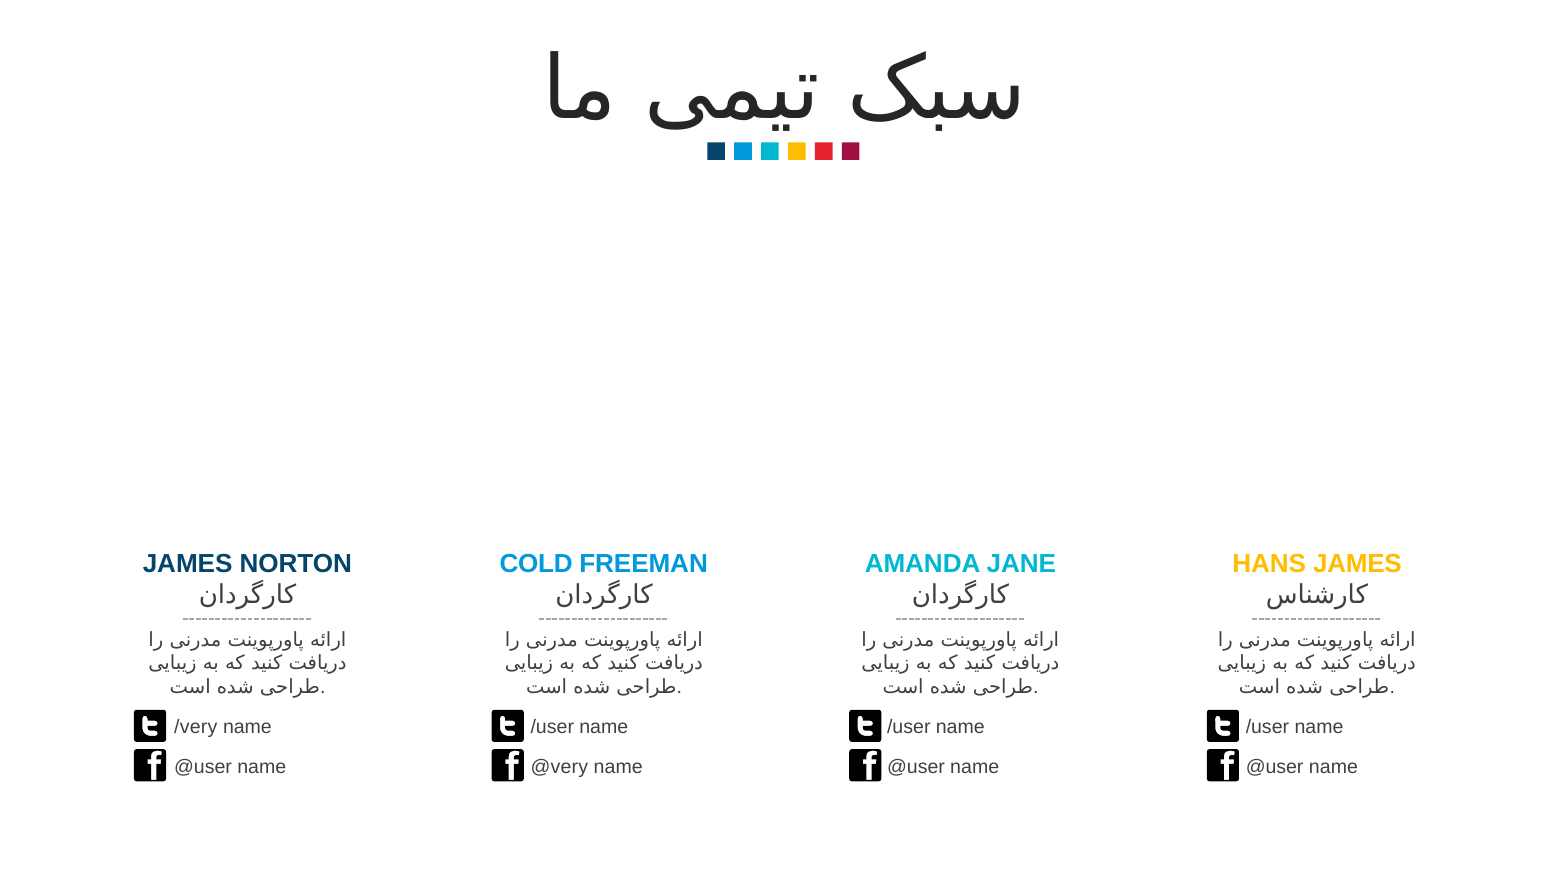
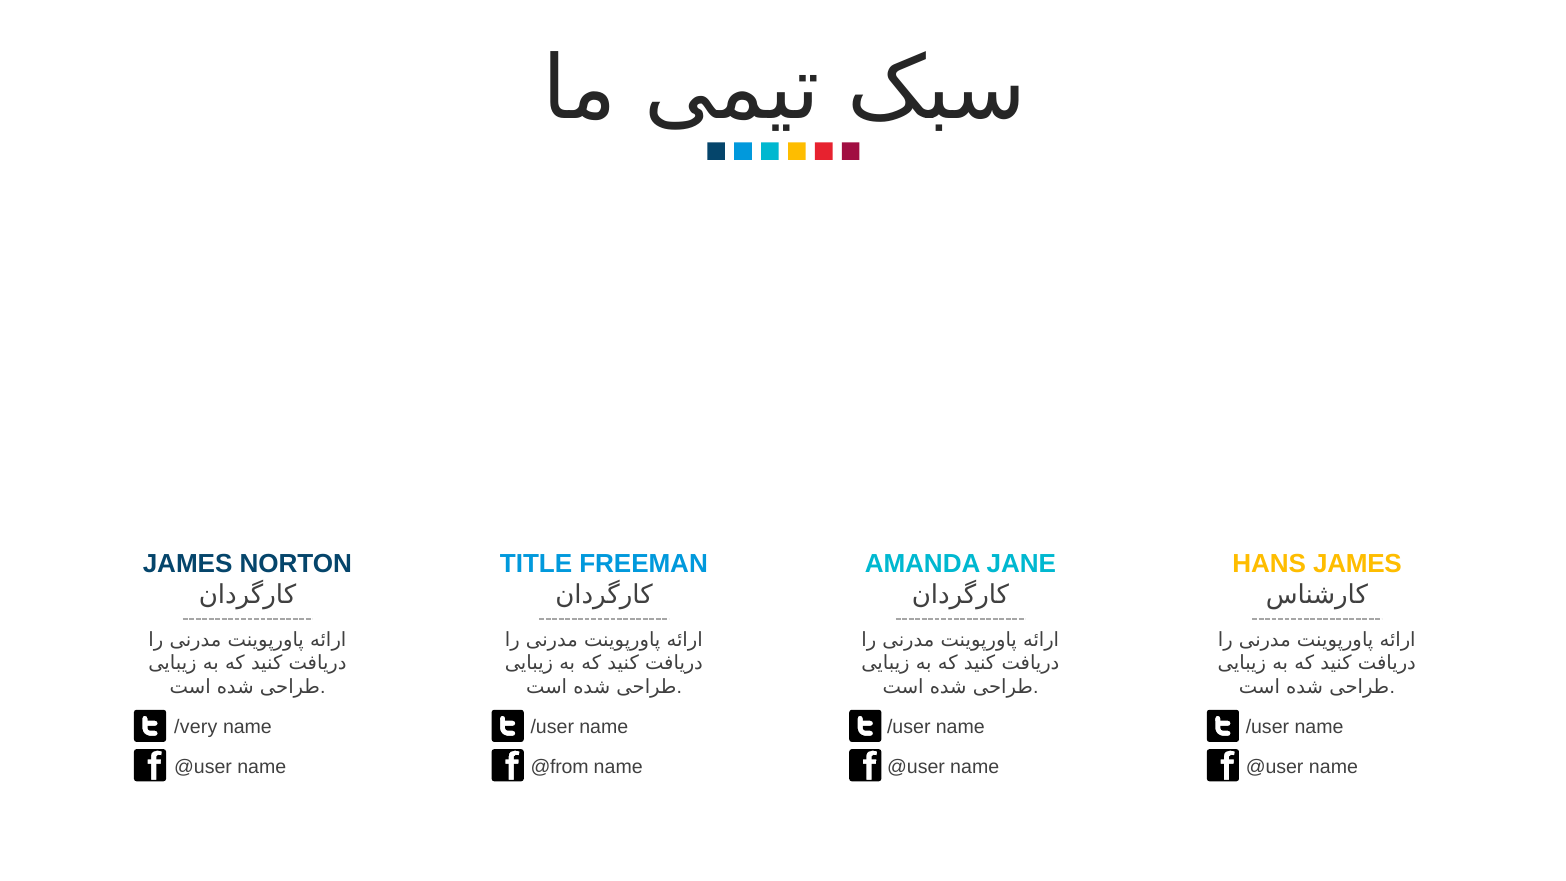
COLD: COLD -> TITLE
@very: @very -> @from
